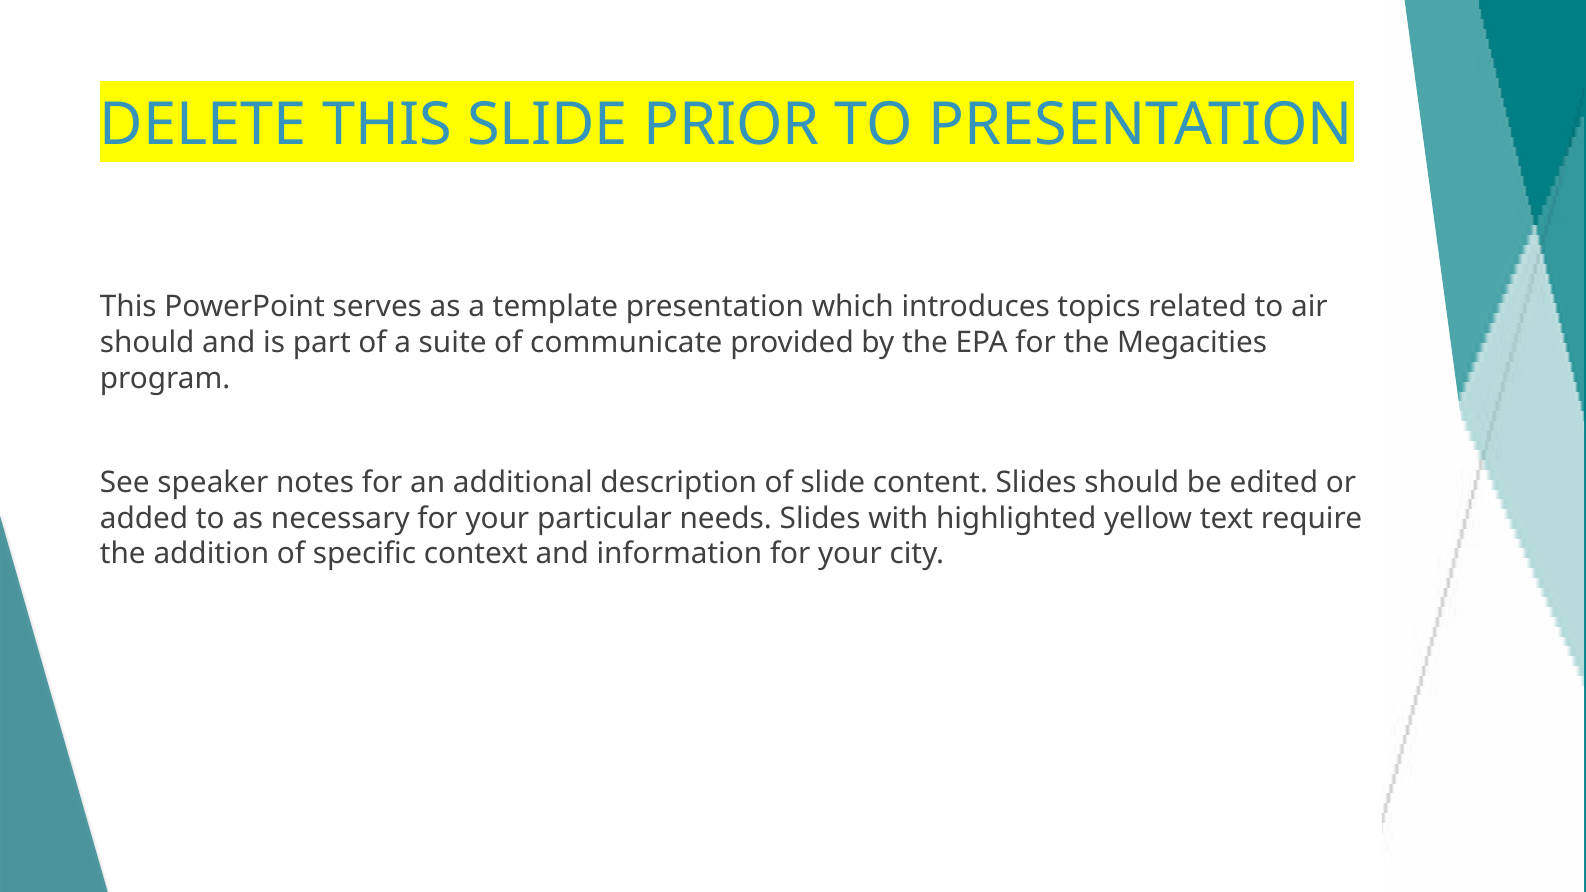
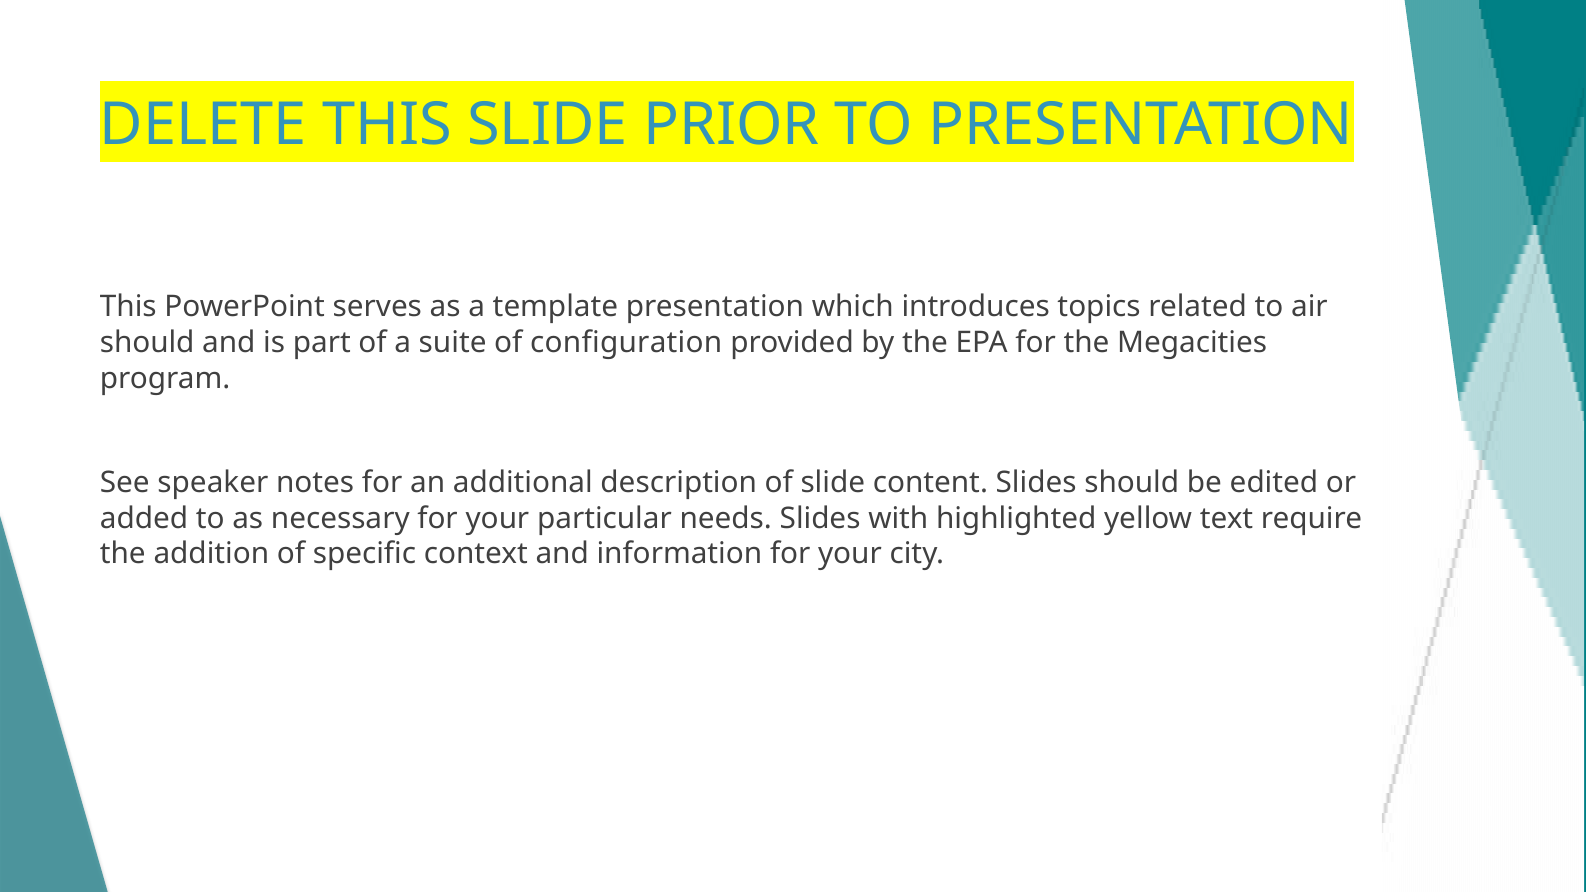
communicate: communicate -> configuration
